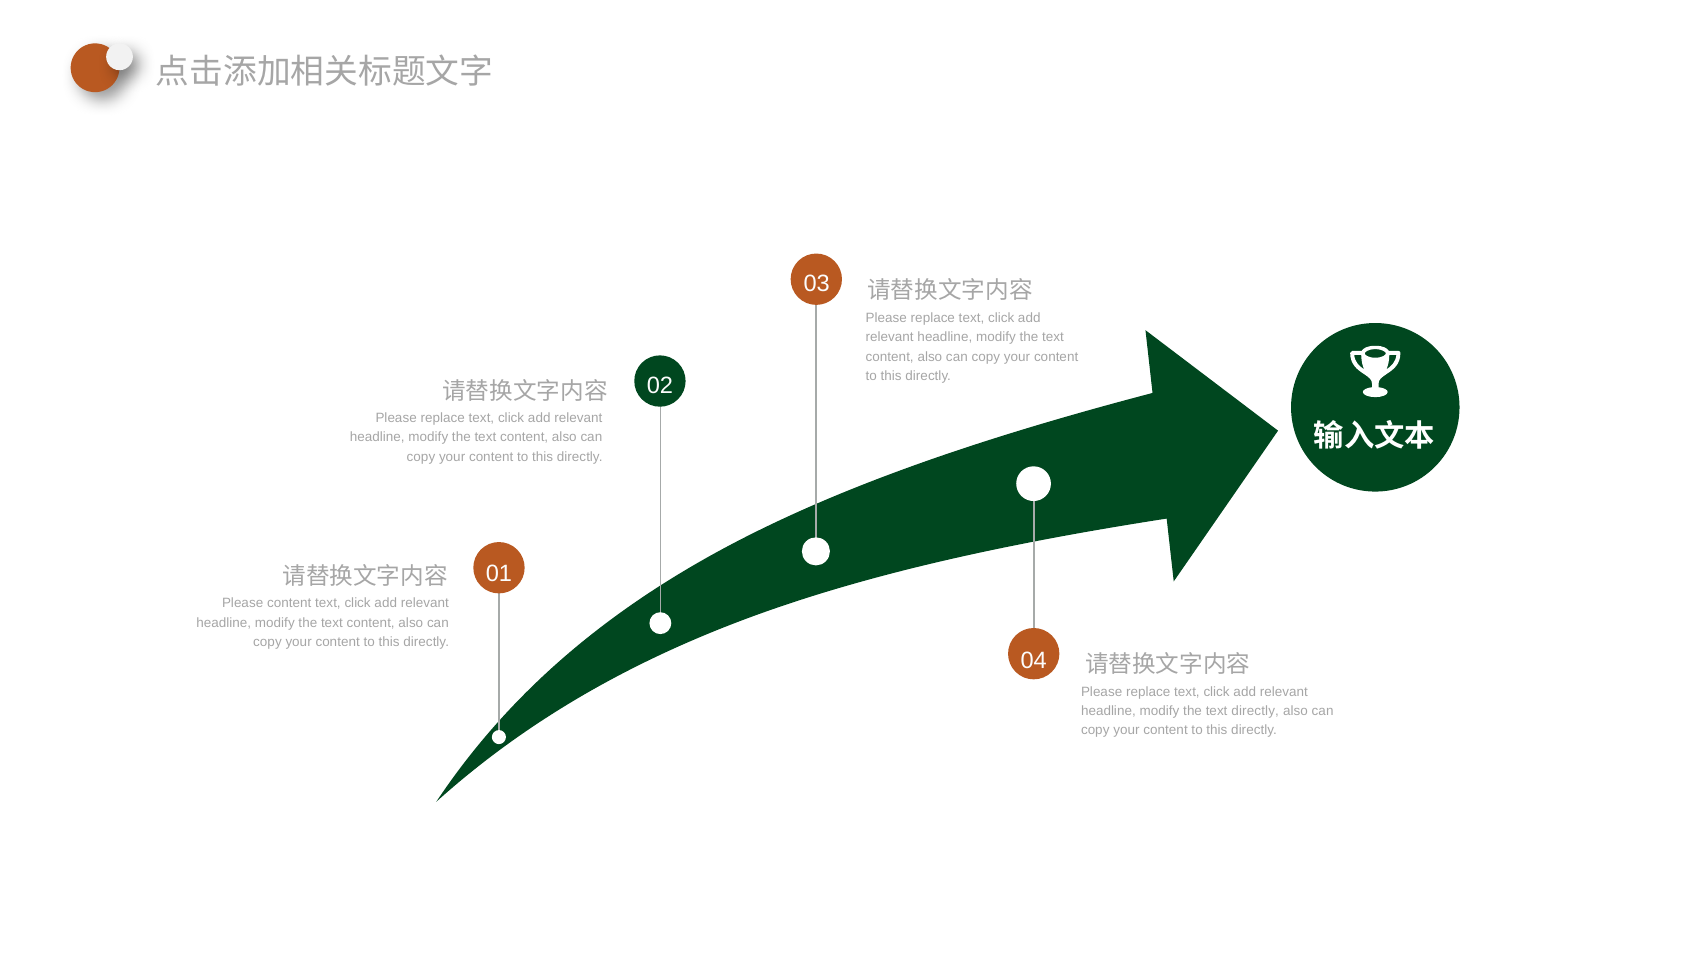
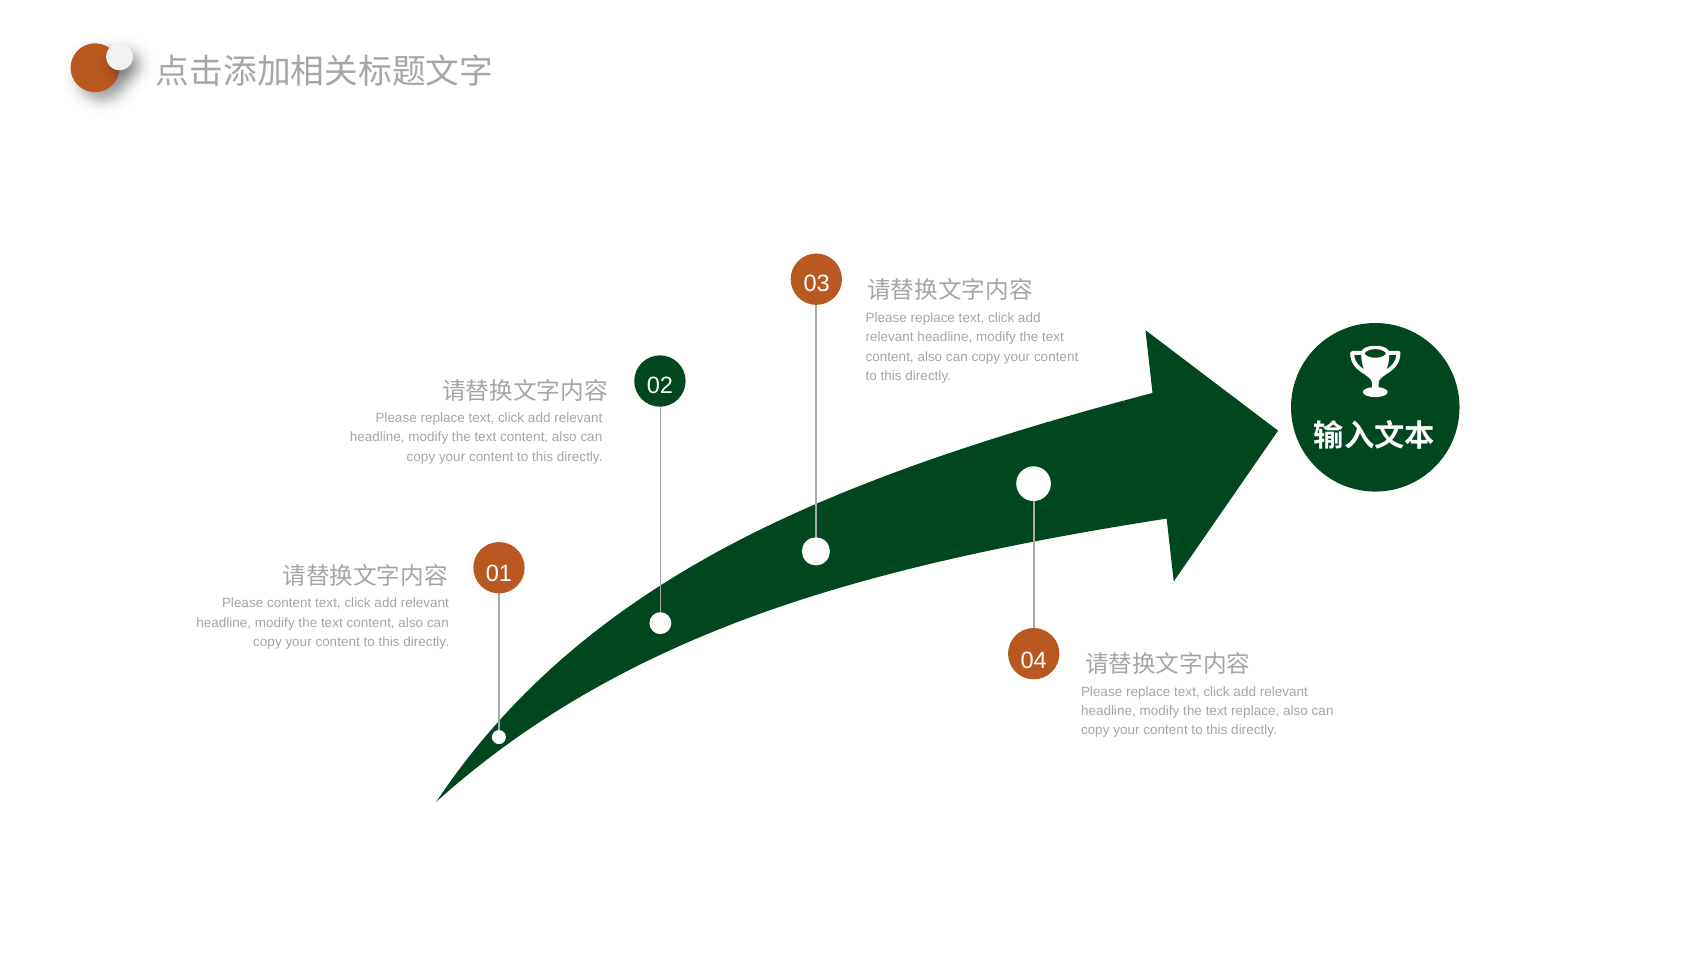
text directly: directly -> replace
